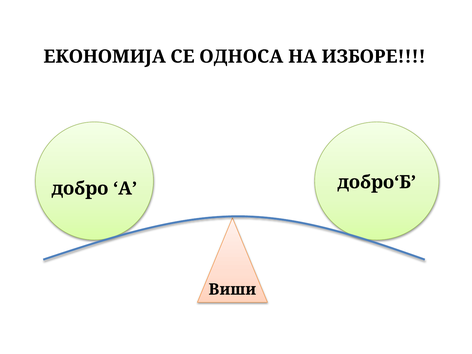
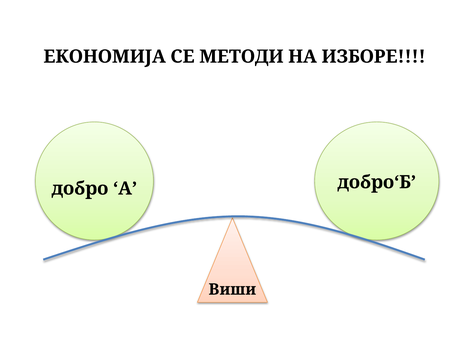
ОДНОСА: ОДНОСА -> МЕТОДИ
